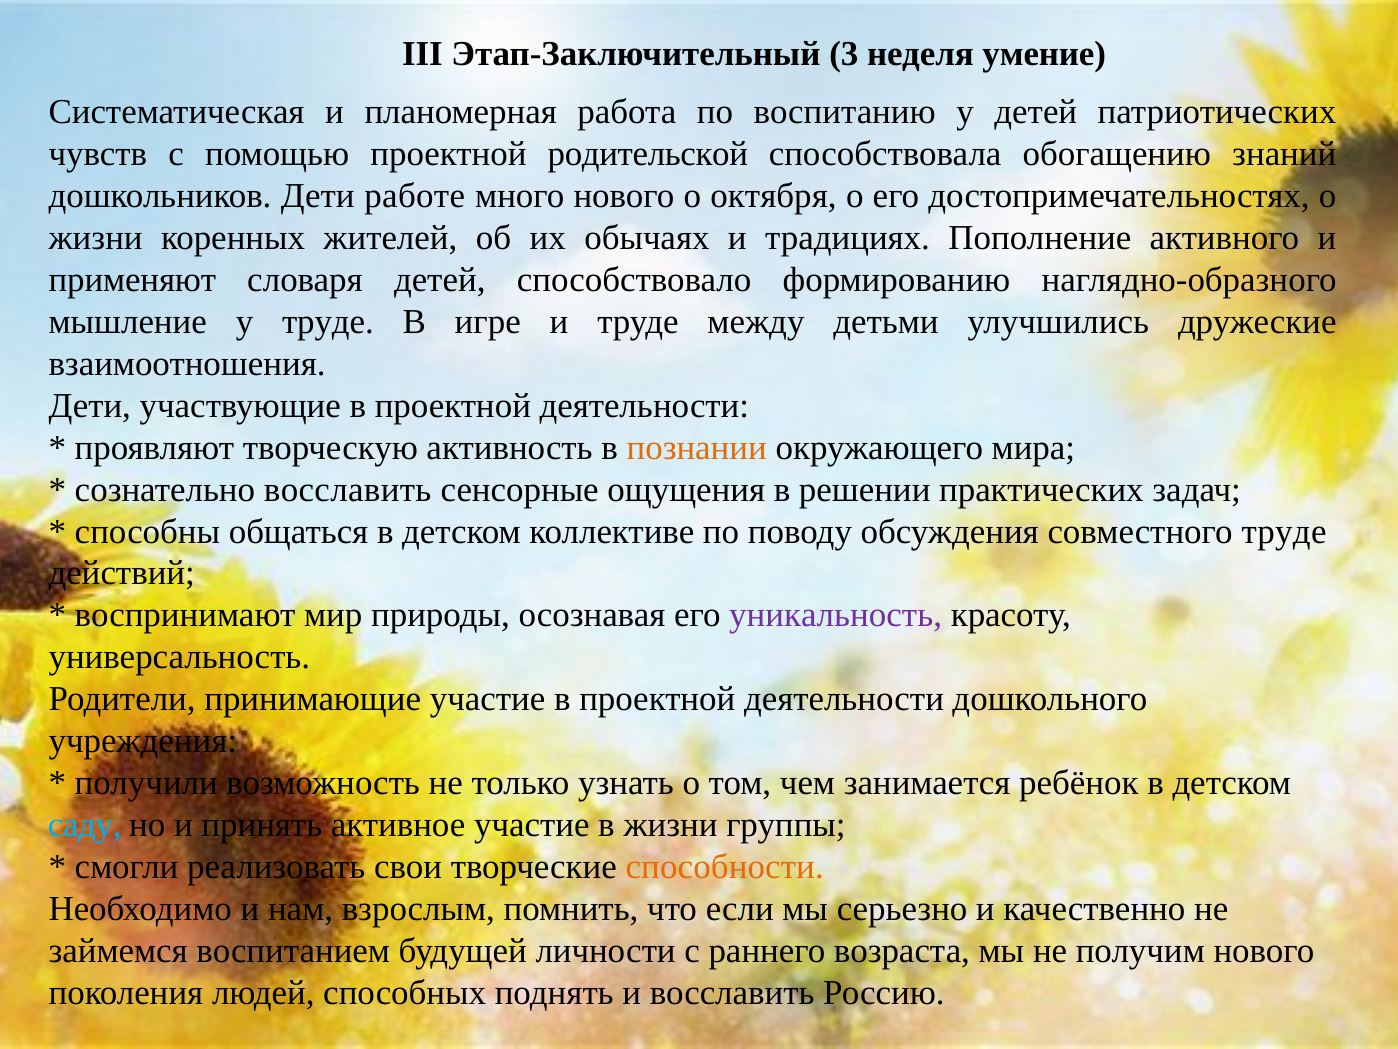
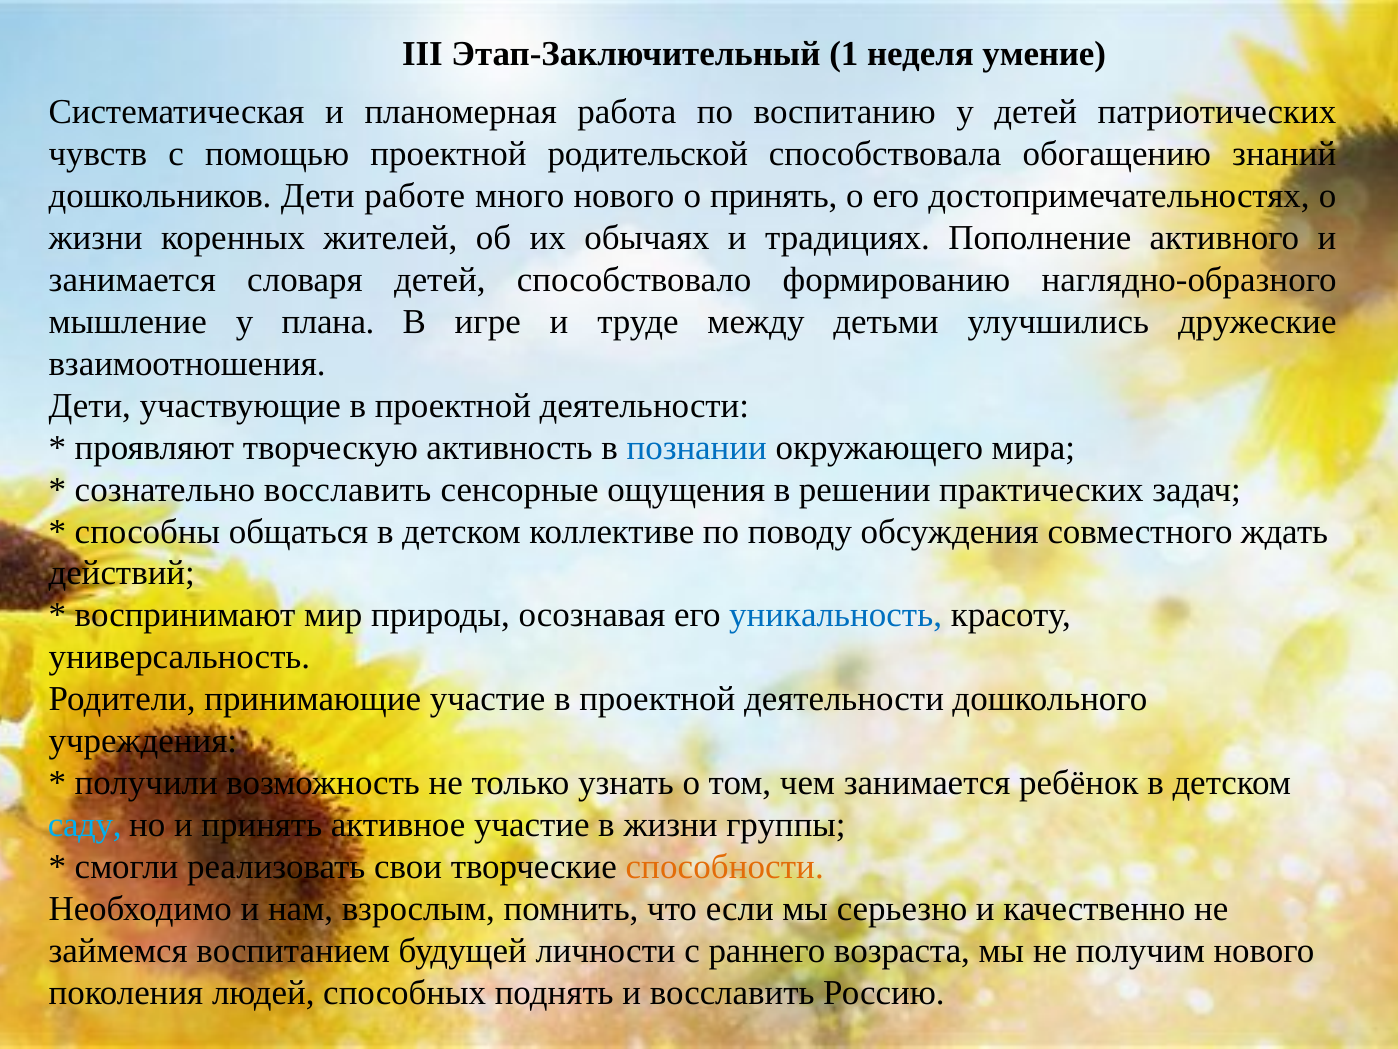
3: 3 -> 1
о октября: октября -> принять
применяют at (132, 280): применяют -> занимается
у труде: труде -> плана
познании colour: orange -> blue
совместного труде: труде -> ждать
уникальность colour: purple -> blue
